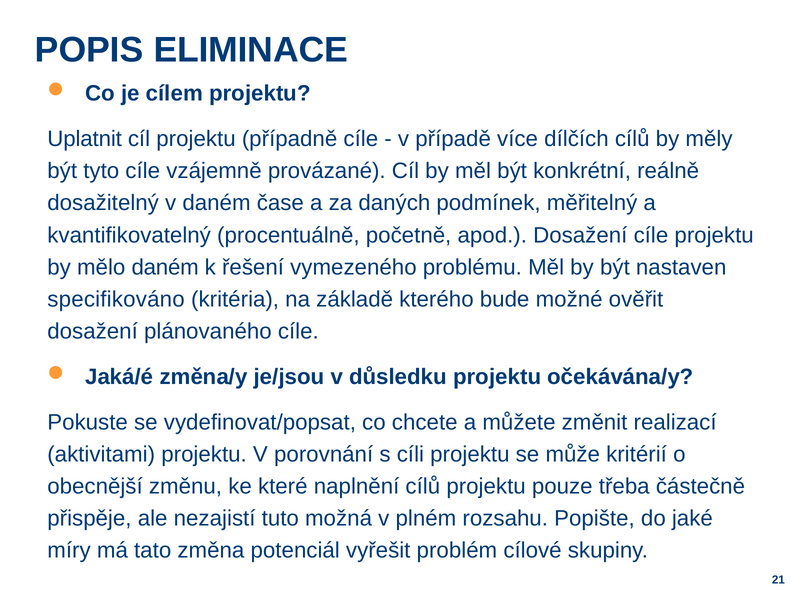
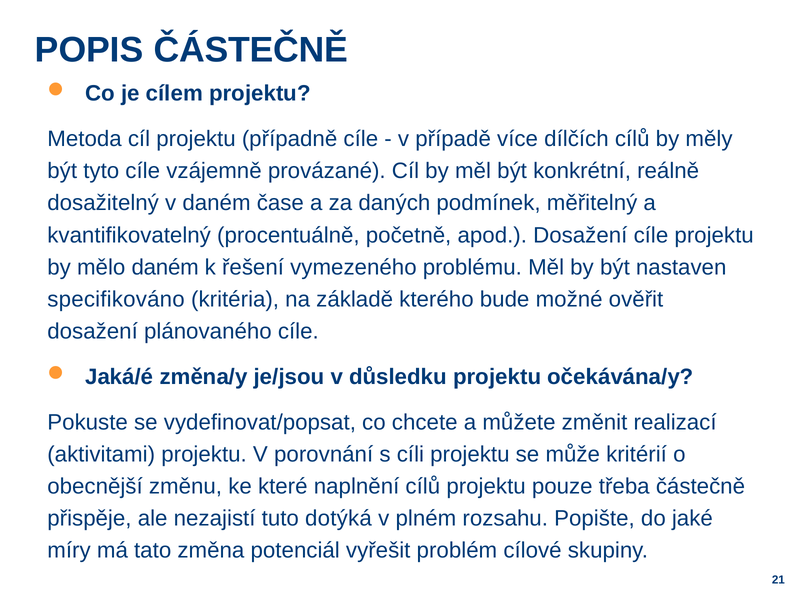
POPIS ELIMINACE: ELIMINACE -> ČÁSTEČNĚ
Uplatnit: Uplatnit -> Metoda
možná: možná -> dotýká
